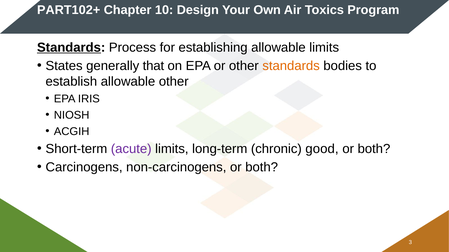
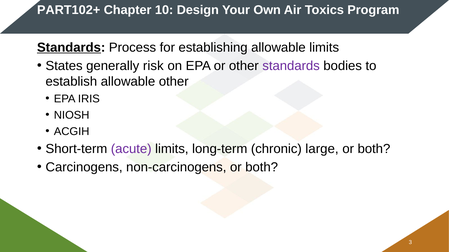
that: that -> risk
standards at (291, 66) colour: orange -> purple
good: good -> large
